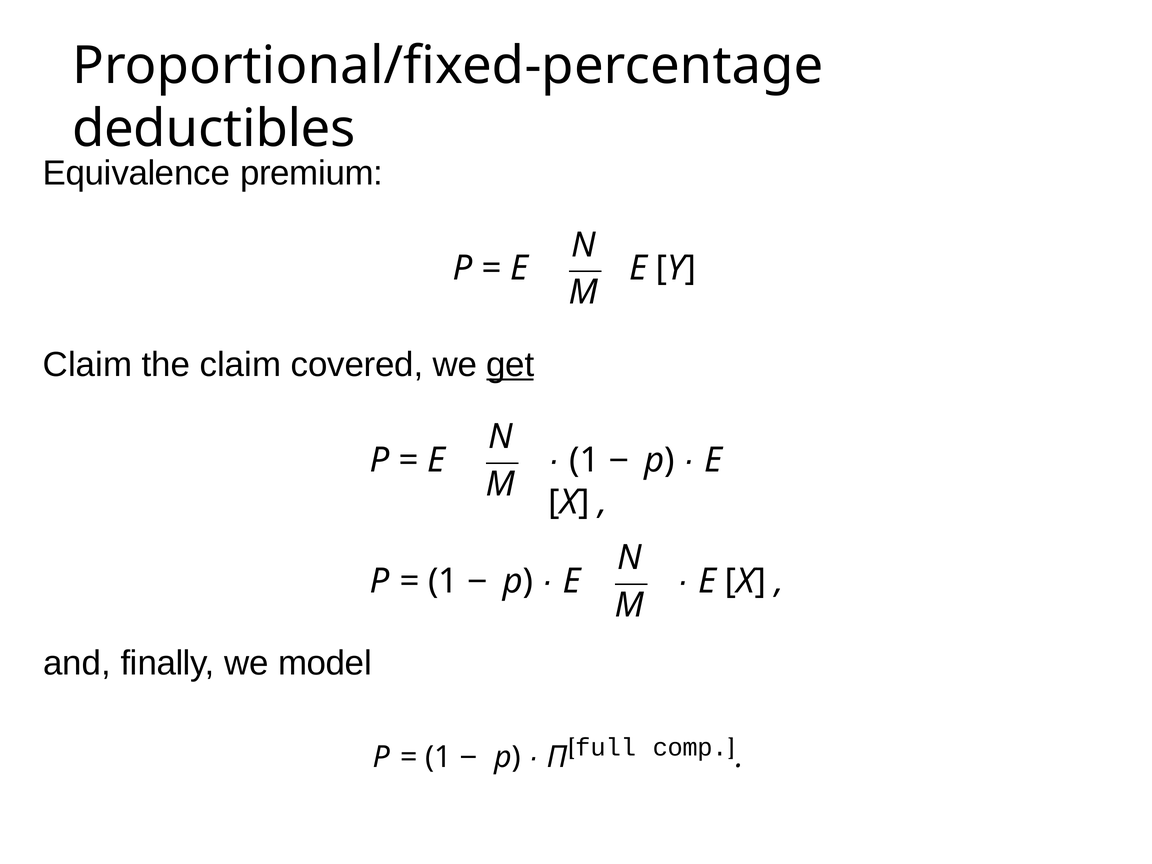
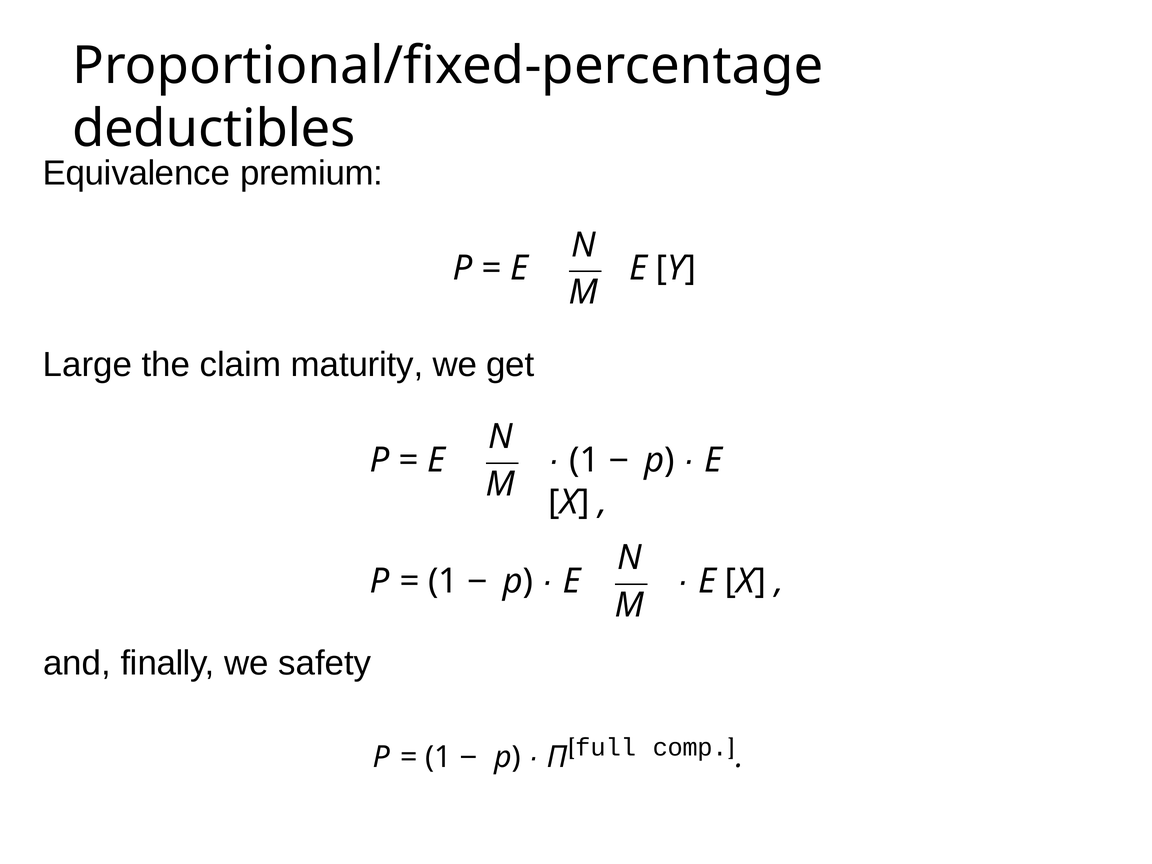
Claim at (88, 365): Claim -> Large
covered: covered -> maturity
get underline: present -> none
model: model -> safety
